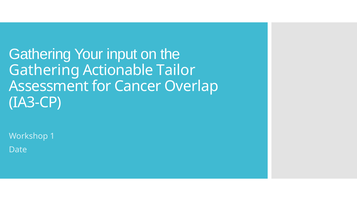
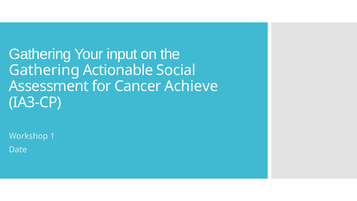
Tailor: Tailor -> Social
Overlap: Overlap -> Achieve
